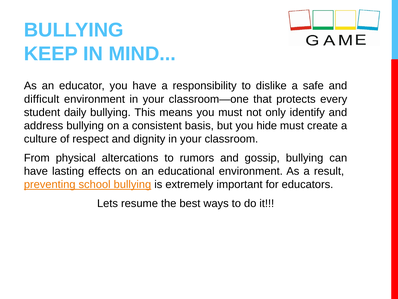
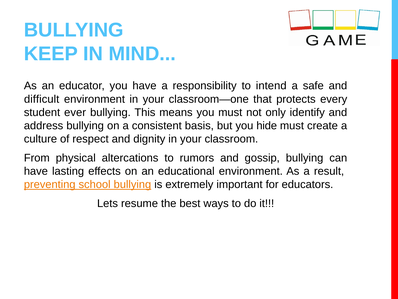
dislike: dislike -> intend
daily: daily -> ever
